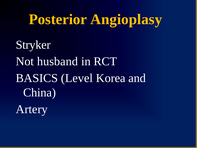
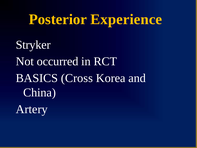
Angioplasy: Angioplasy -> Experience
husband: husband -> occurred
Level: Level -> Cross
